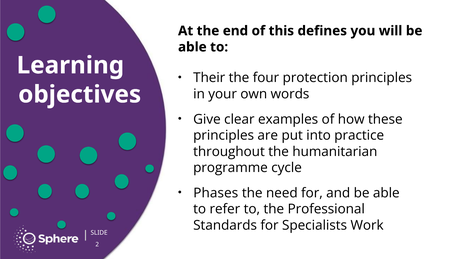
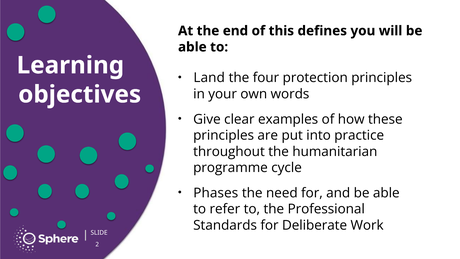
Their: Their -> Land
Specialists: Specialists -> Deliberate
